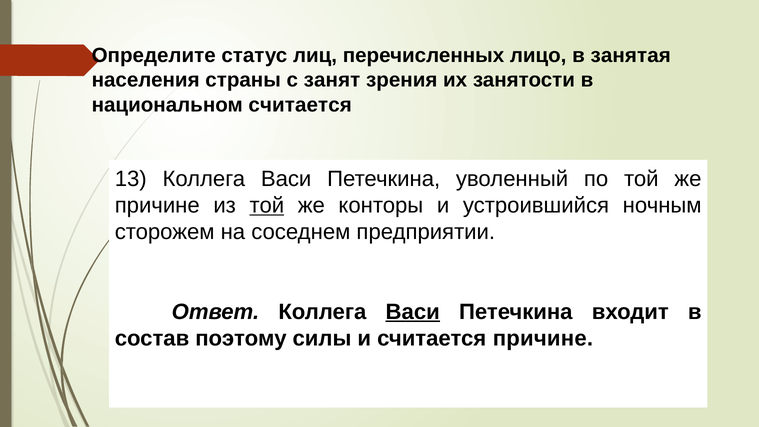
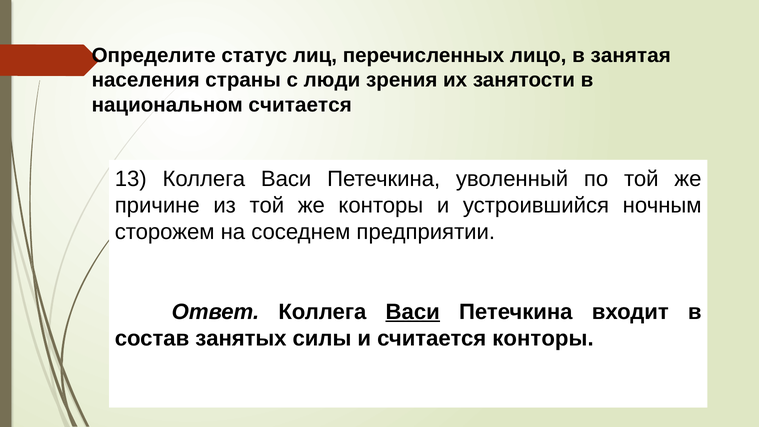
занят: занят -> люди
той at (267, 205) underline: present -> none
поэтому: поэтому -> занятых
считается причине: причине -> конторы
